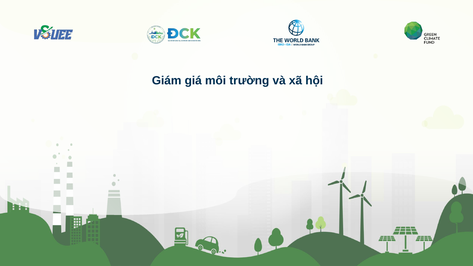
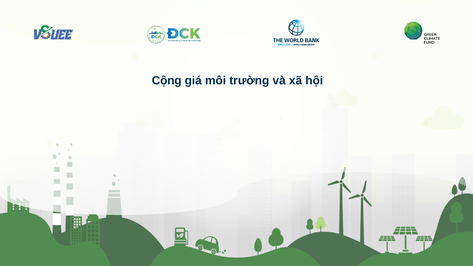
Giám: Giám -> Cộng
